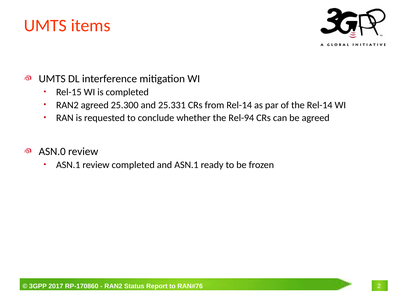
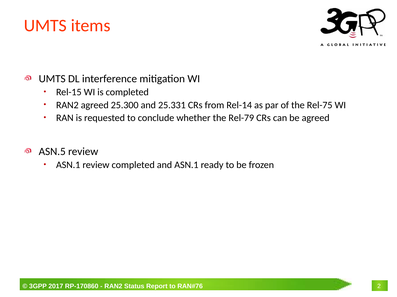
the Rel-14: Rel-14 -> Rel-75
Rel-94: Rel-94 -> Rel-79
ASN.0: ASN.0 -> ASN.5
